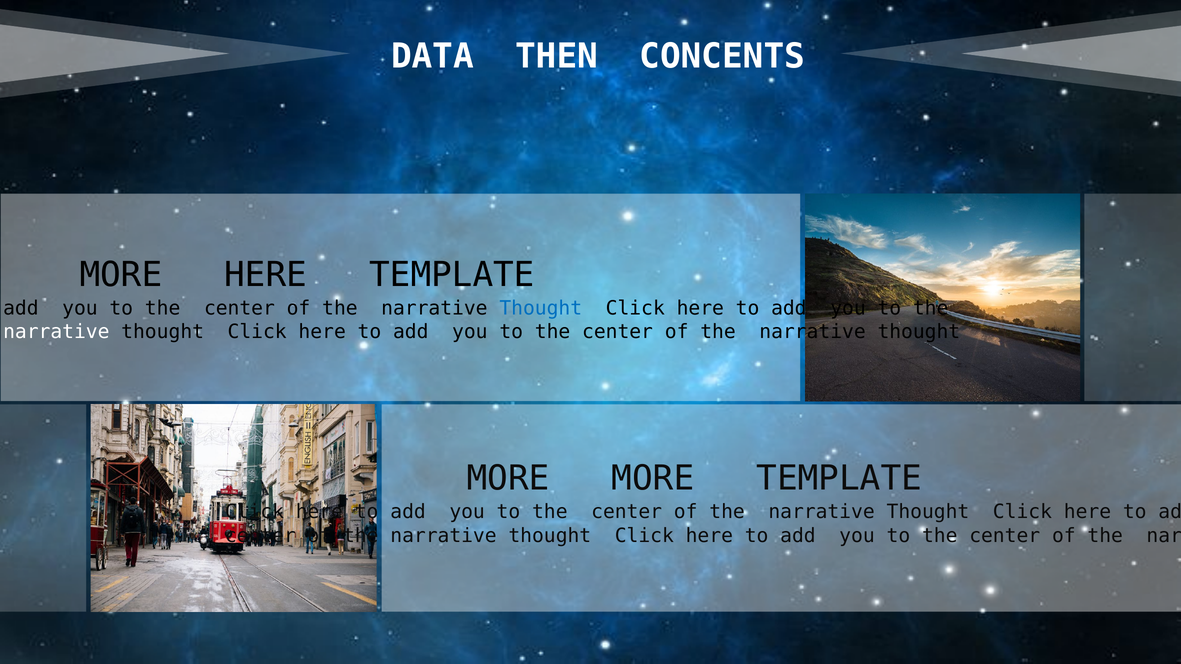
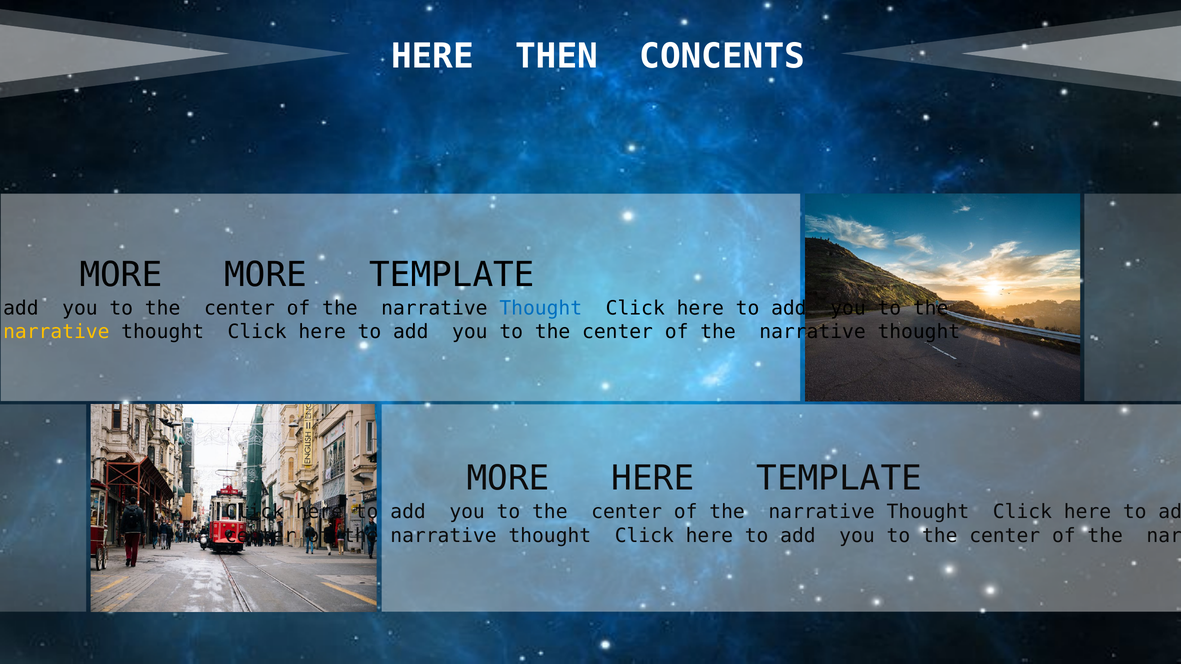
DATA at (432, 56): DATA -> HERE
MORE HERE: HERE -> MORE
narrative at (56, 332) colour: white -> yellow
MORE MORE: MORE -> HERE
